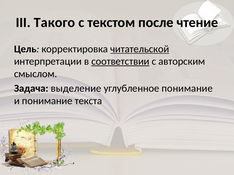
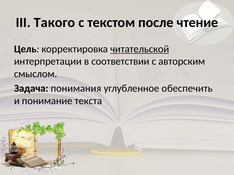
соответствии underline: present -> none
выделение: выделение -> понимания
углубленное понимание: понимание -> обеспечить
